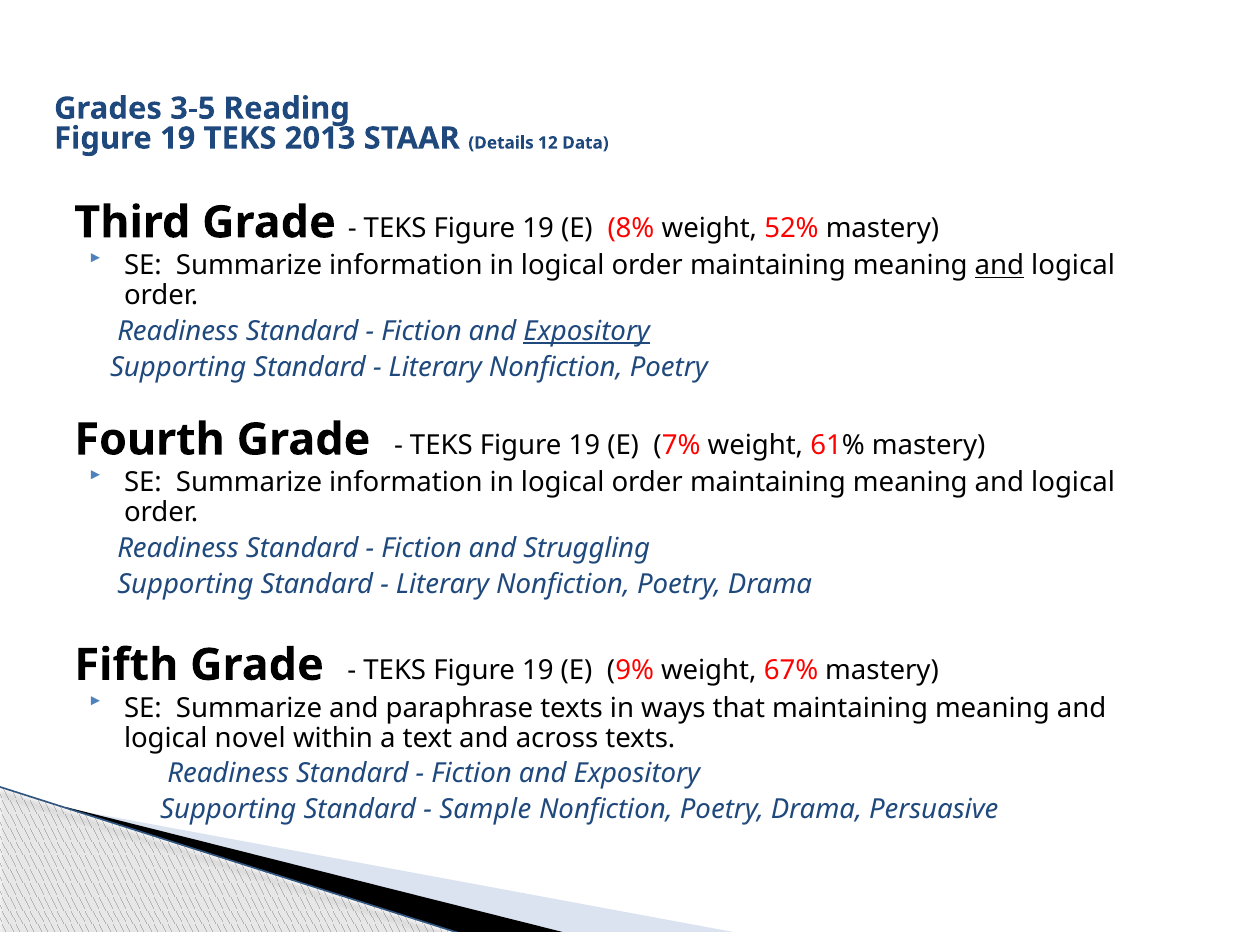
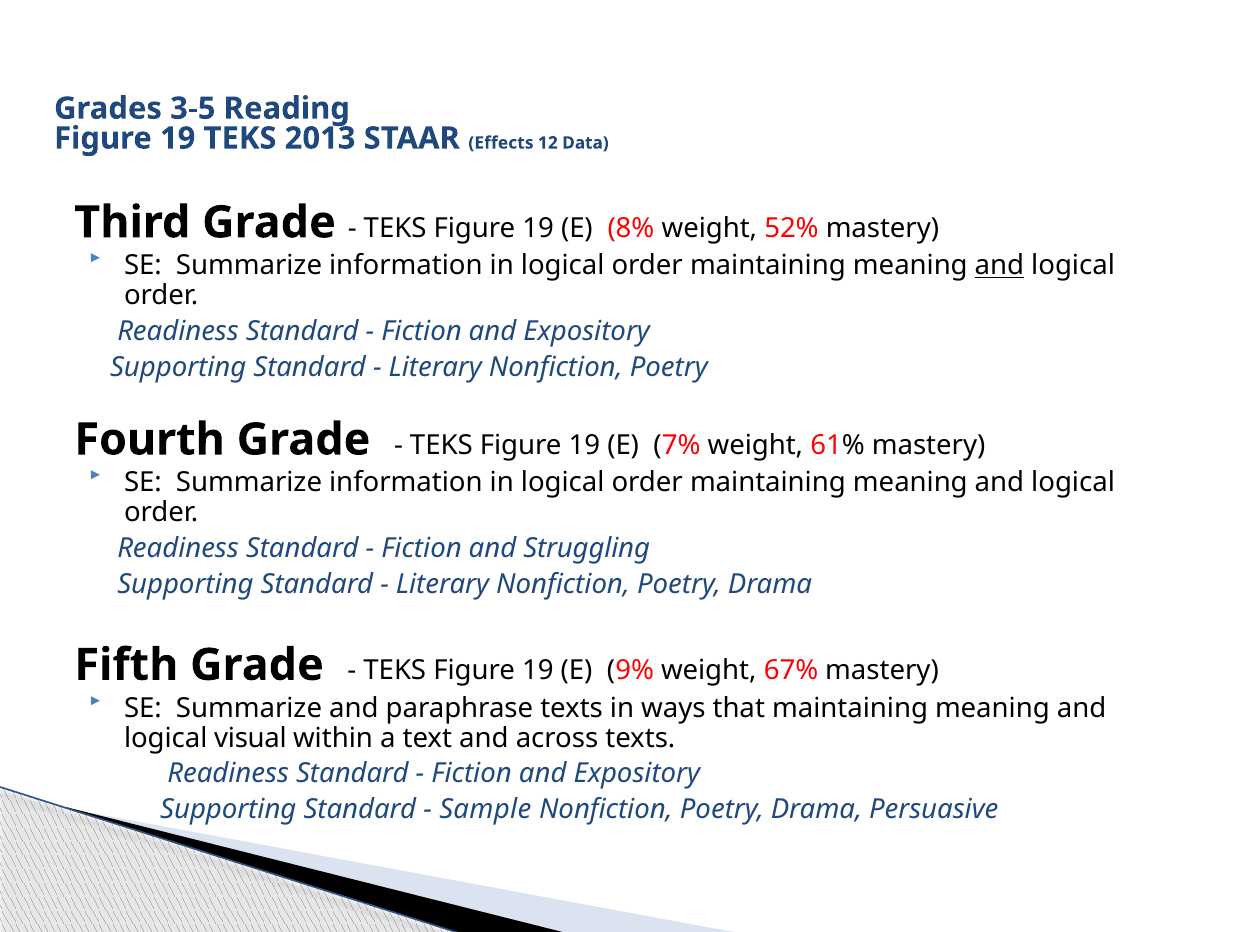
Details: Details -> Effects
Expository at (587, 331) underline: present -> none
novel: novel -> visual
